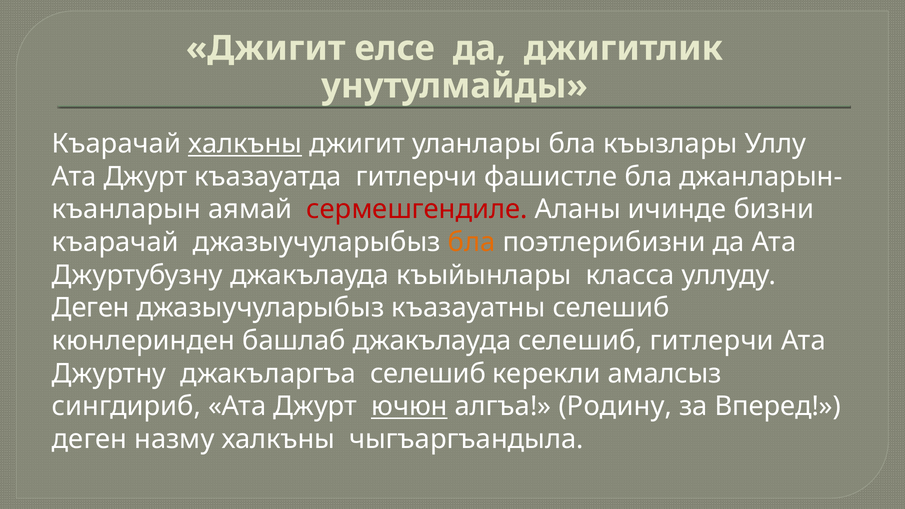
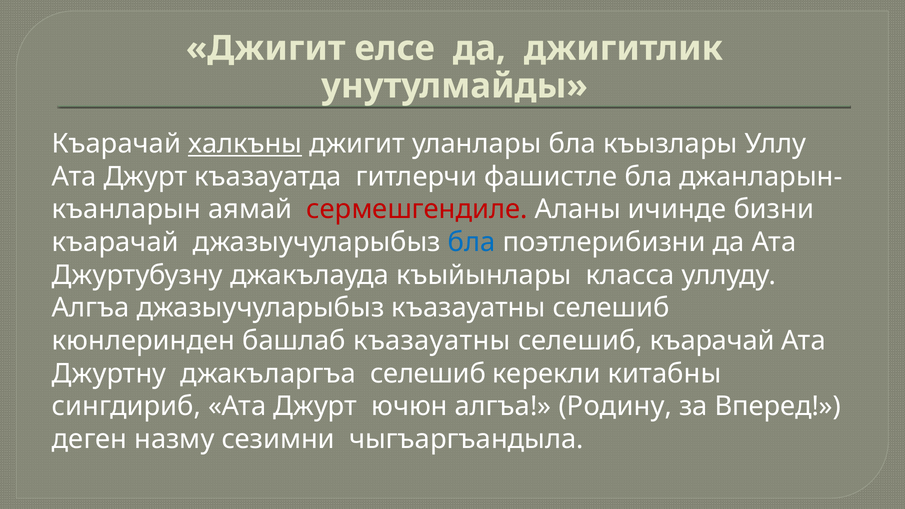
бла at (472, 242) colour: orange -> blue
Деген at (91, 308): Деген -> Алгъа
башлаб джакълауда: джакълауда -> къазауатны
селешиб гитлерчи: гитлерчи -> къарачай
амалсыз: амалсыз -> китабны
ючюн underline: present -> none
назму халкъны: халкъны -> сезимни
